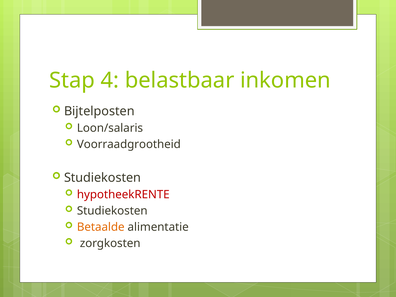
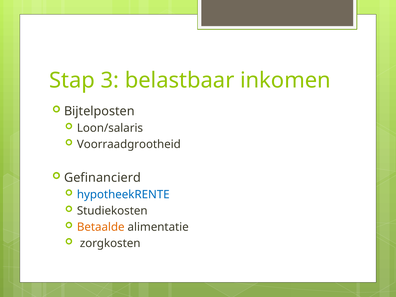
4: 4 -> 3
Studiekosten at (102, 178): Studiekosten -> Gefinancierd
hypotheekRENTE colour: red -> blue
